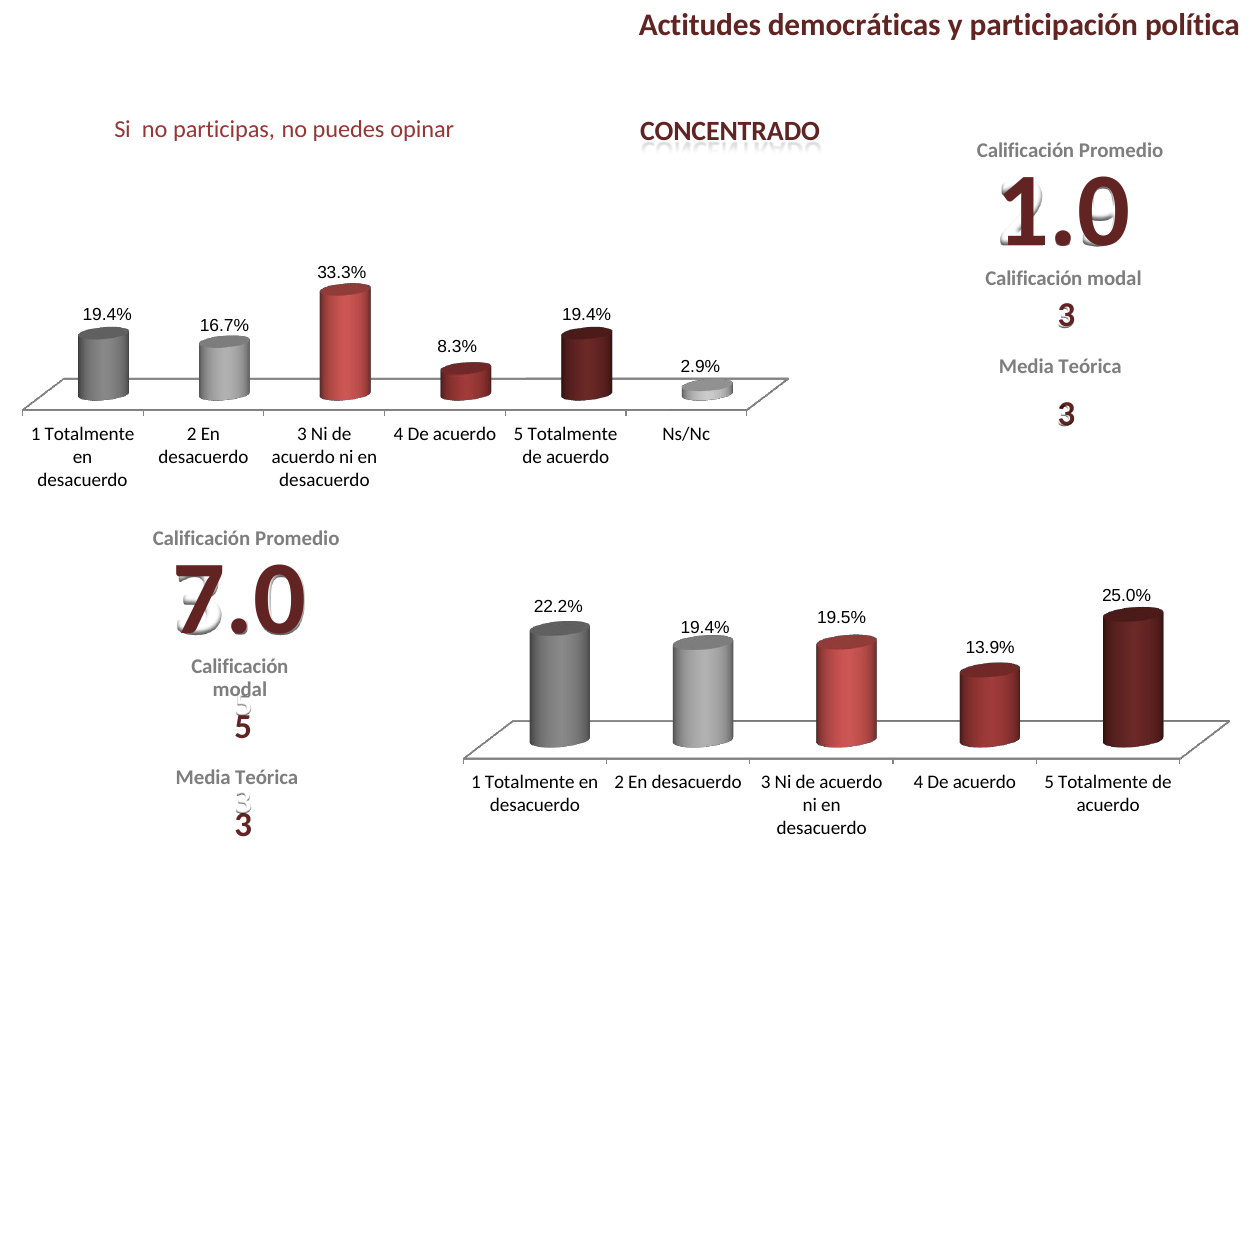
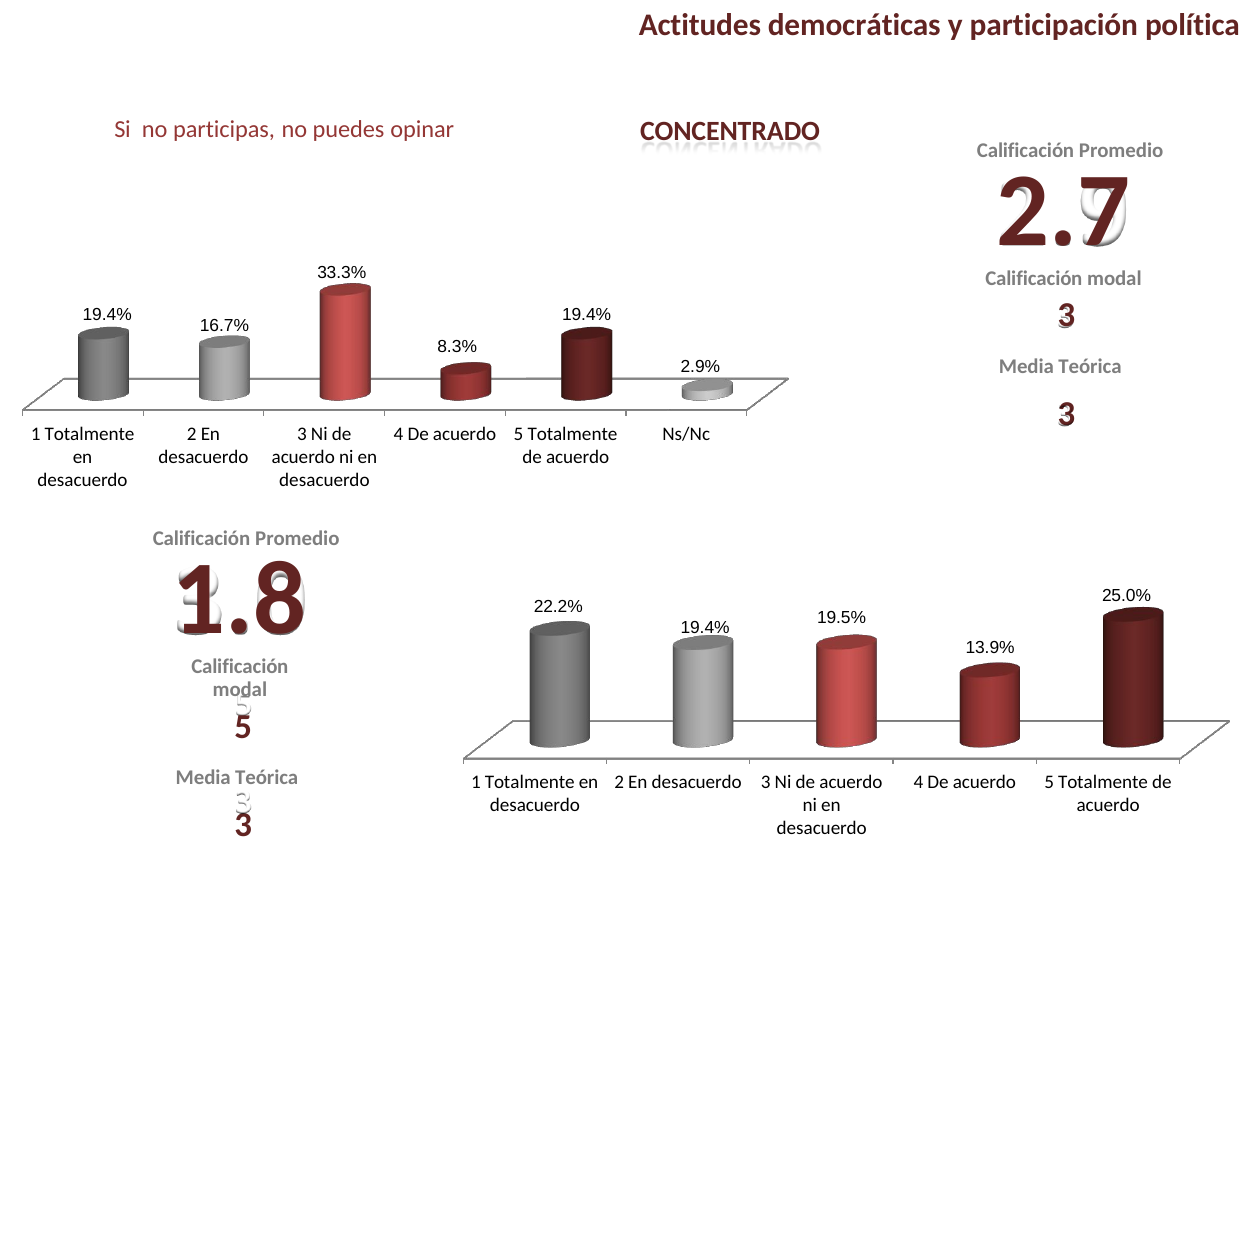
1.0: 1.0 -> 2.7
7.0: 7.0 -> 1.8
